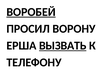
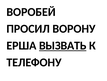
ВОРОБЕЙ underline: present -> none
